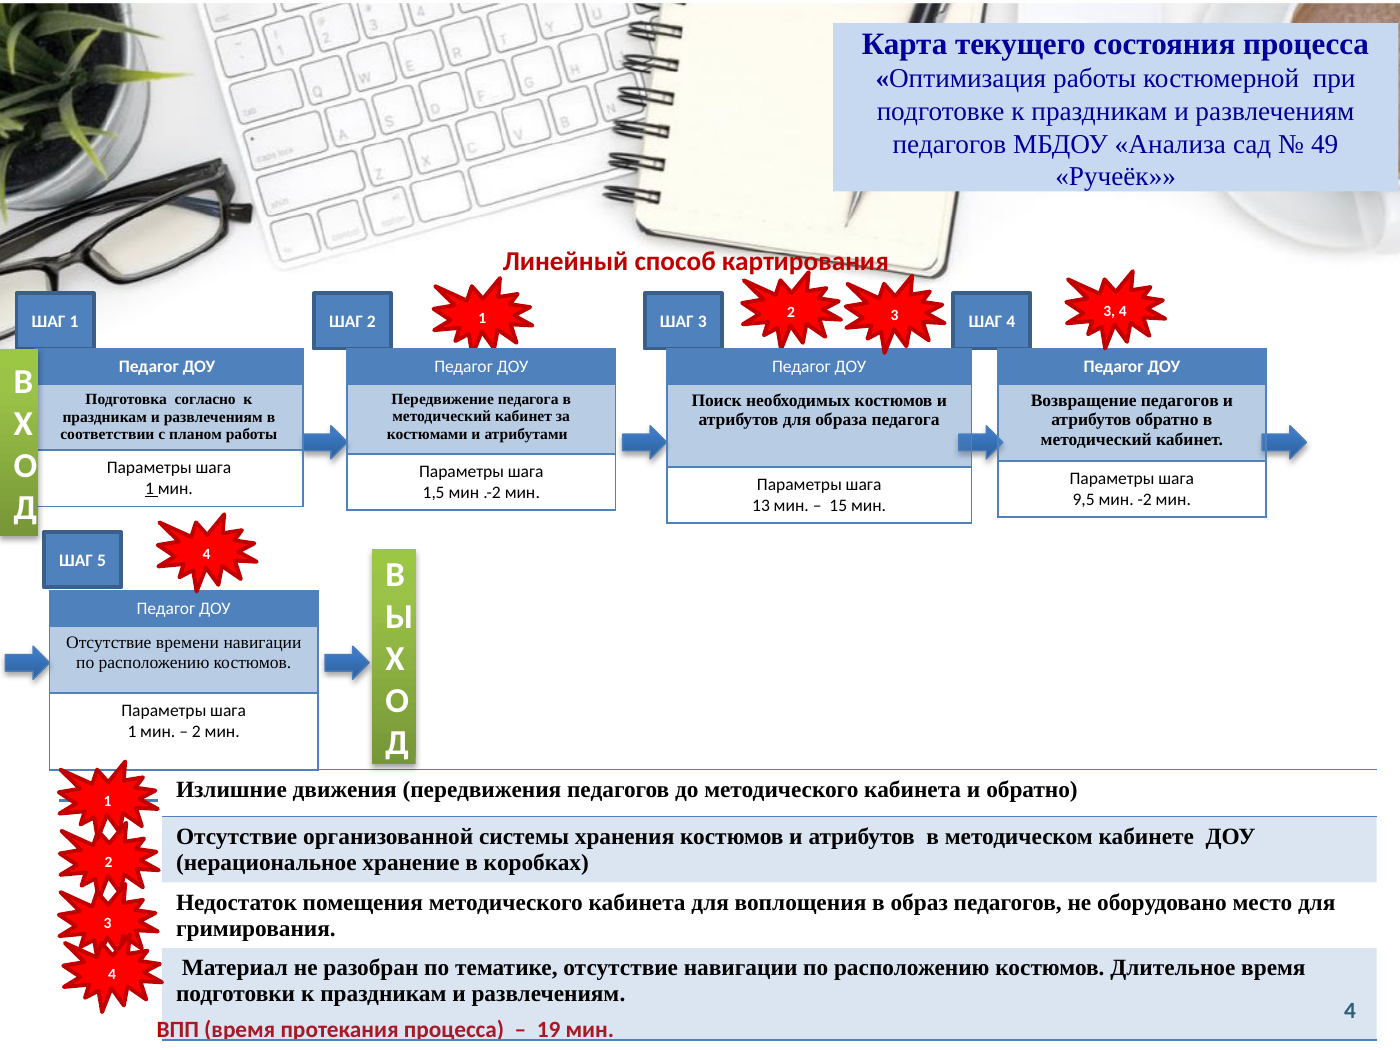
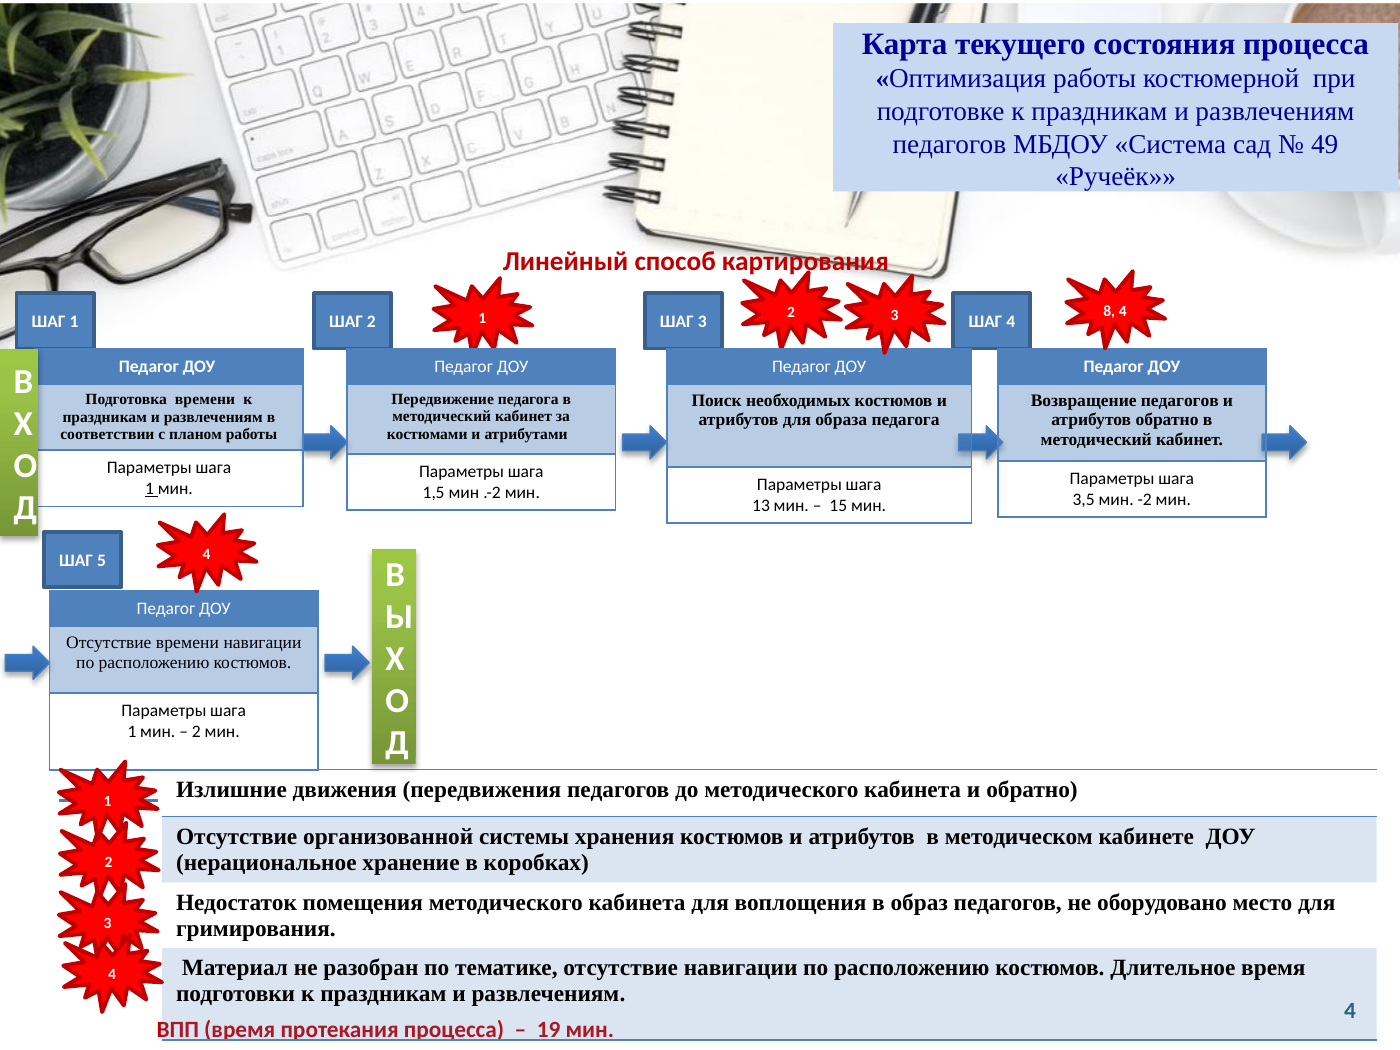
Анализа: Анализа -> Система
3 at (1109, 311): 3 -> 8
Подготовка согласно: согласно -> времени
9,5: 9,5 -> 3,5
